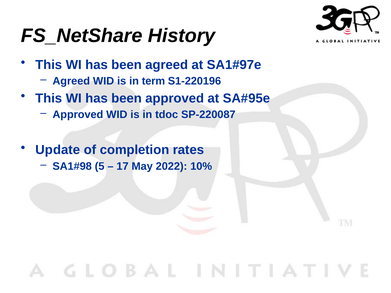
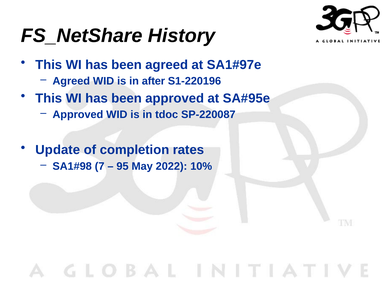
term: term -> after
5: 5 -> 7
17: 17 -> 95
